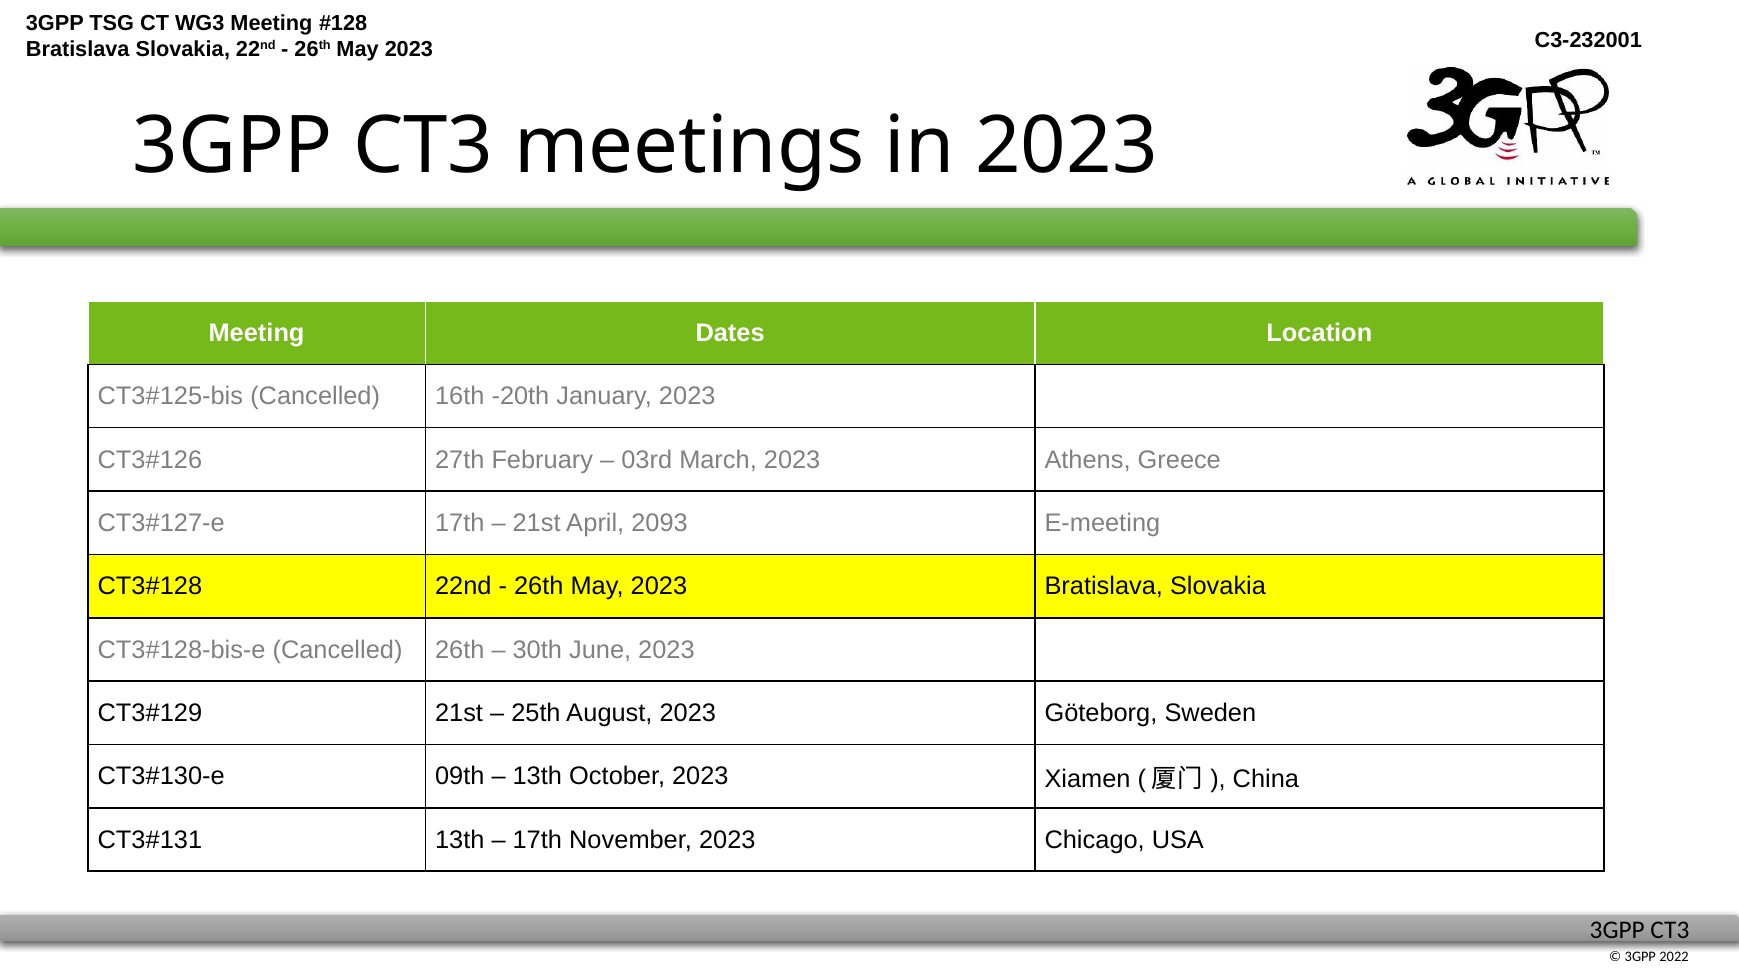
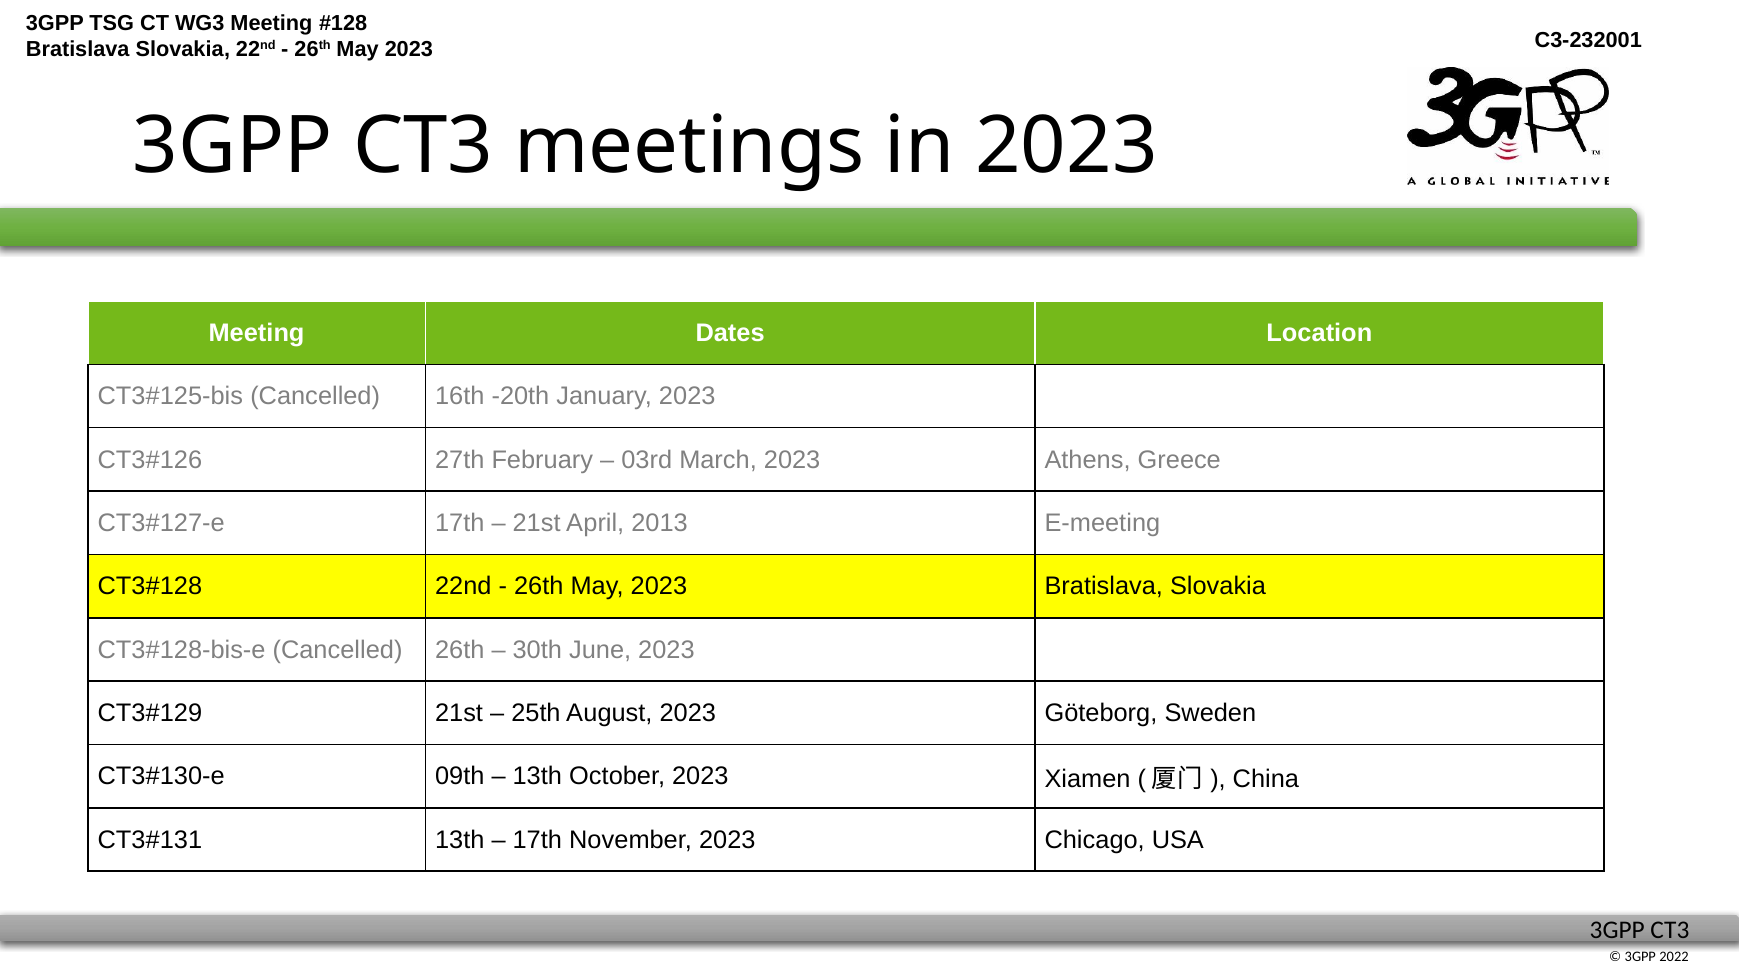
2093: 2093 -> 2013
